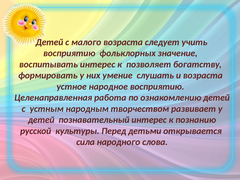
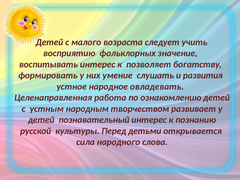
и возраста: возраста -> развития
народное восприятию: восприятию -> овладевать
